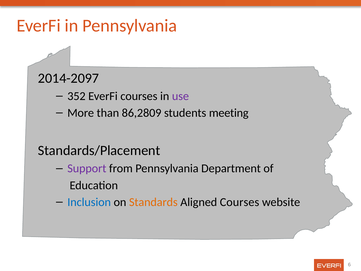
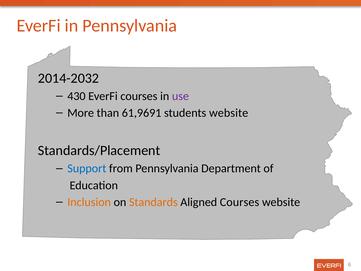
2014-2097: 2014-2097 -> 2014-2032
352: 352 -> 430
86,2809: 86,2809 -> 61,9691
students meeting: meeting -> website
Support colour: purple -> blue
Inclusion colour: blue -> orange
